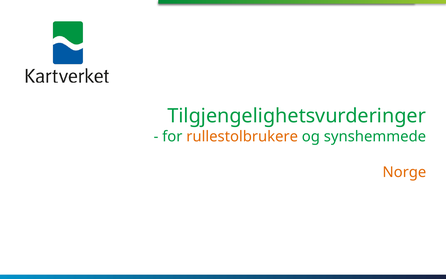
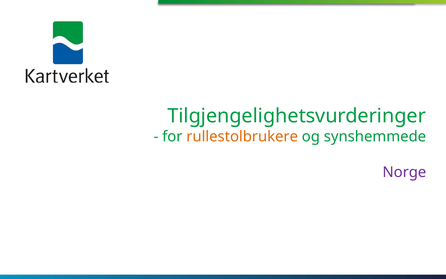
Norge colour: orange -> purple
